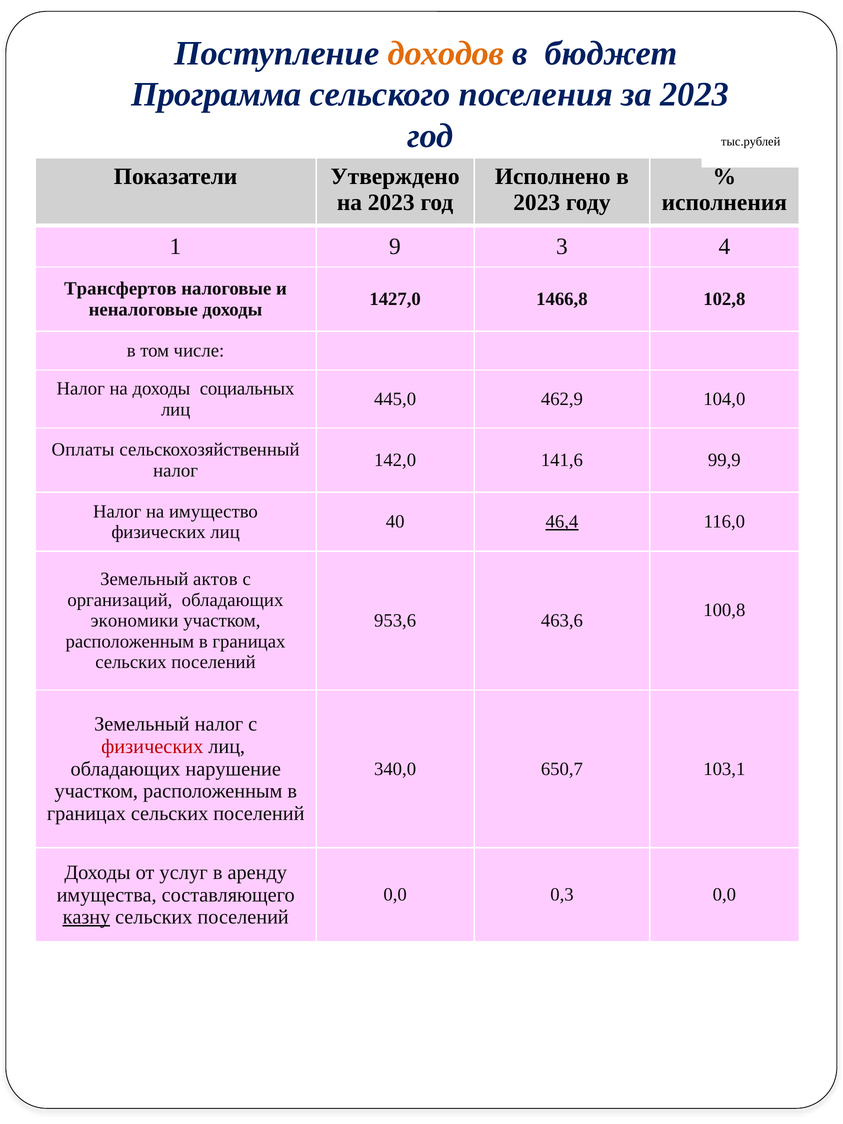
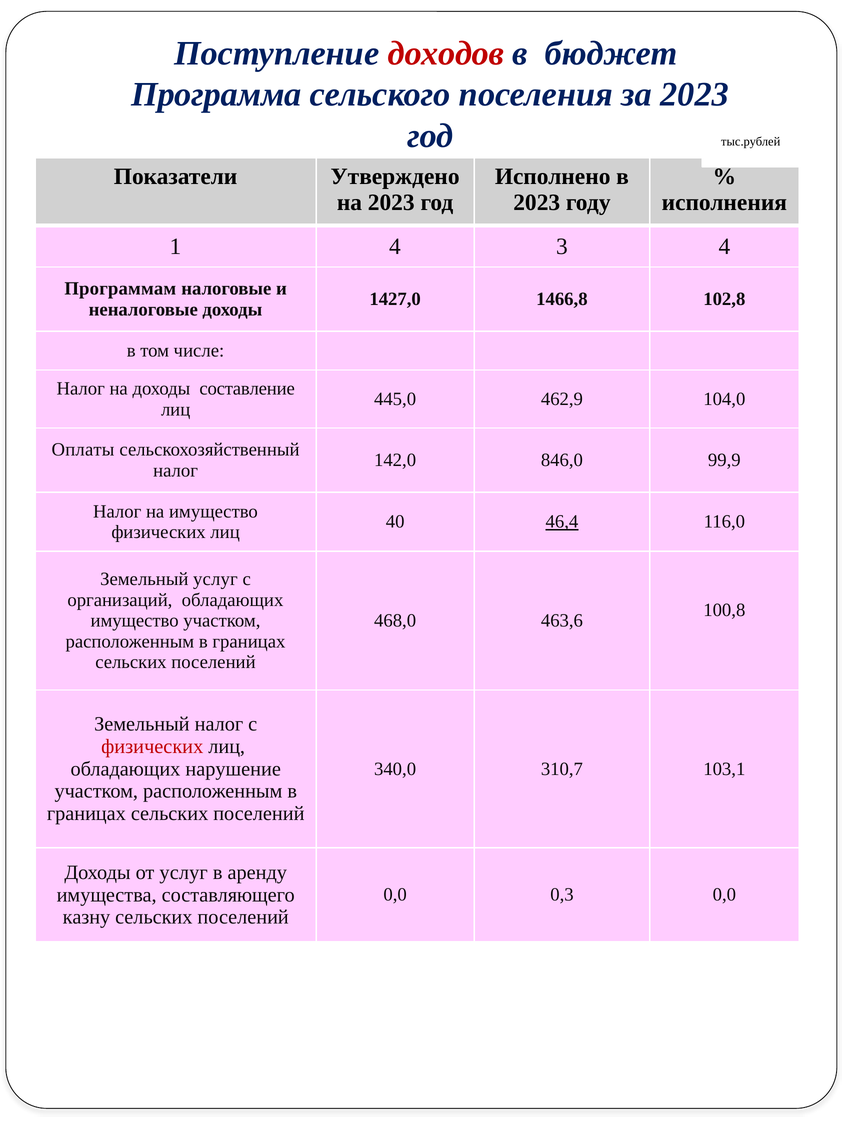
доходов colour: orange -> red
1 9: 9 -> 4
Трансфертов: Трансфертов -> Программам
социальных: социальных -> составление
141,6: 141,6 -> 846,0
Земельный актов: актов -> услуг
экономики at (135, 621): экономики -> имущество
953,6: 953,6 -> 468,0
650,7: 650,7 -> 310,7
казну underline: present -> none
